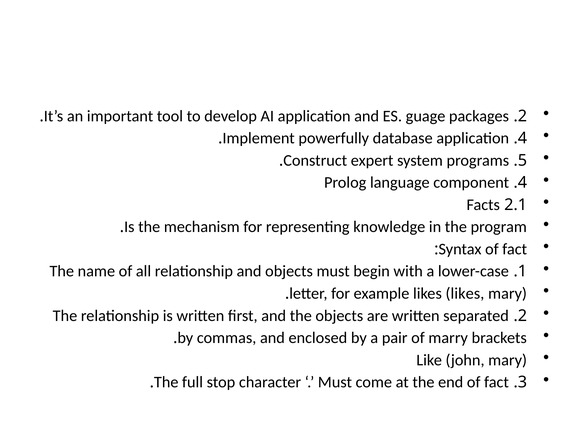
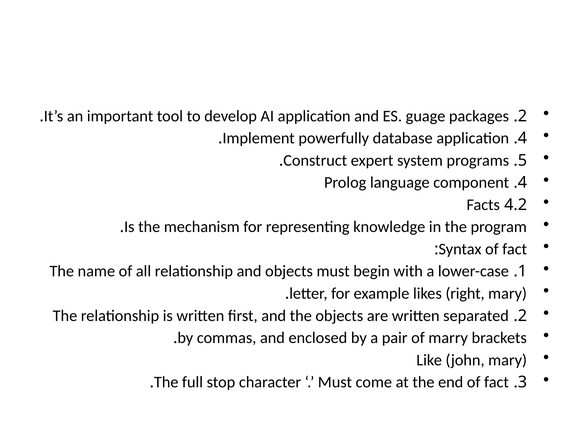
2.1: 2.1 -> 4.2
likes likes: likes -> right
